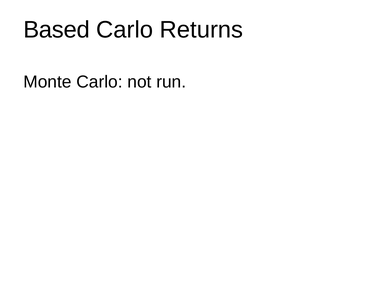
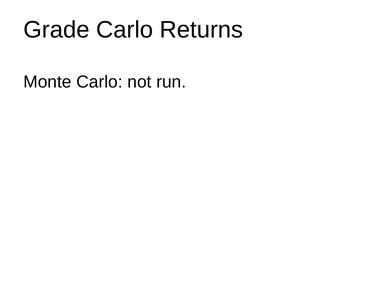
Based: Based -> Grade
